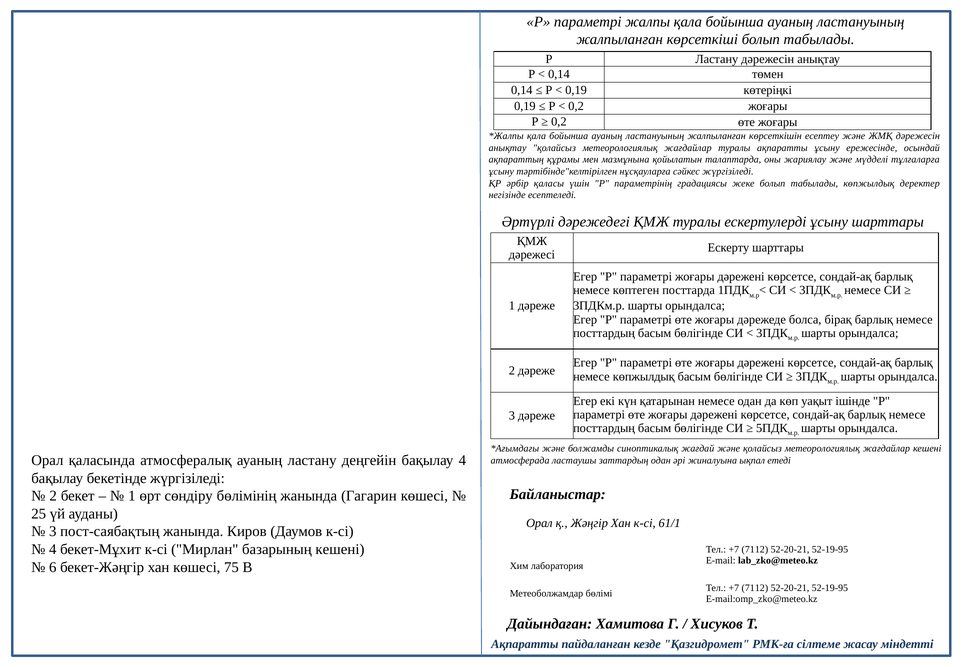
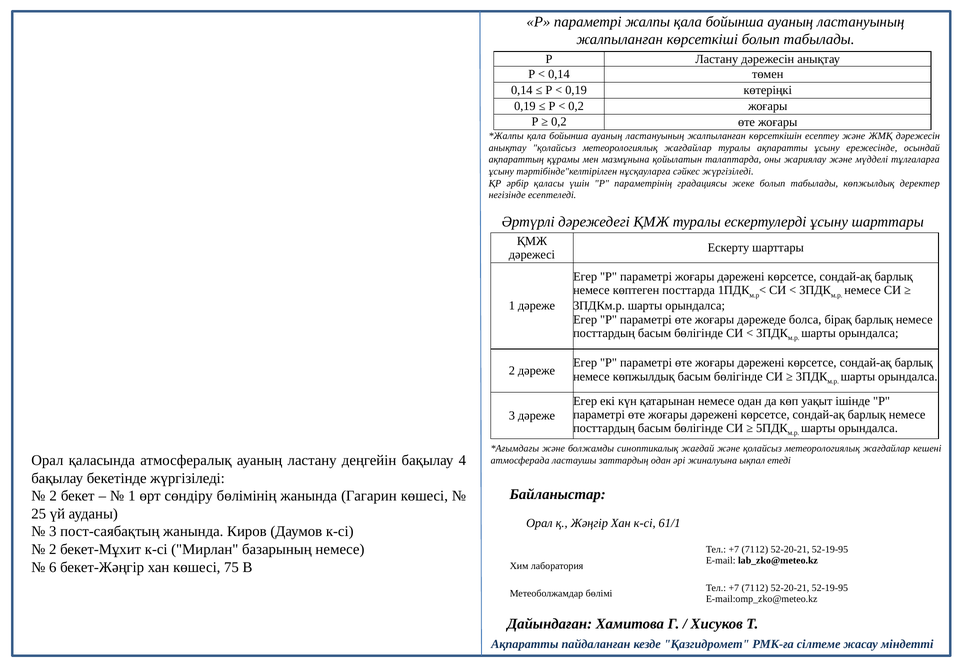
4 at (53, 549): 4 -> 2
базарының кешені: кешені -> немесе
